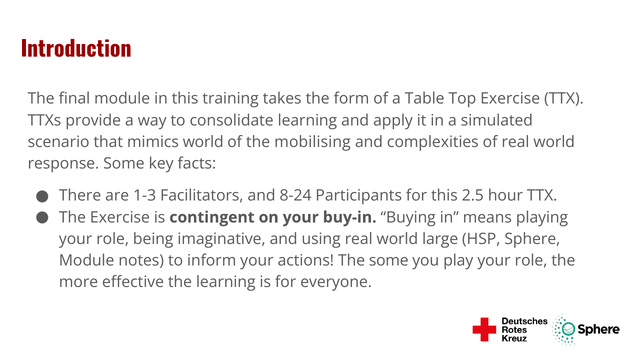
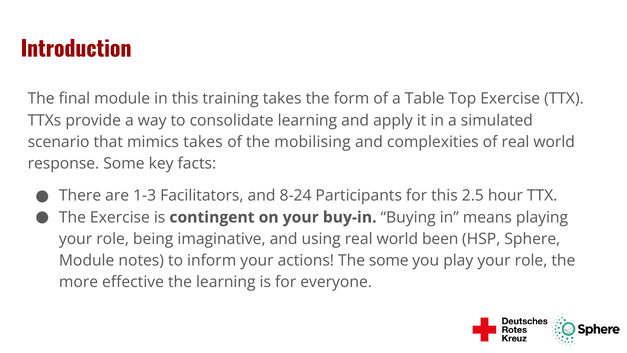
mimics world: world -> takes
large: large -> been
